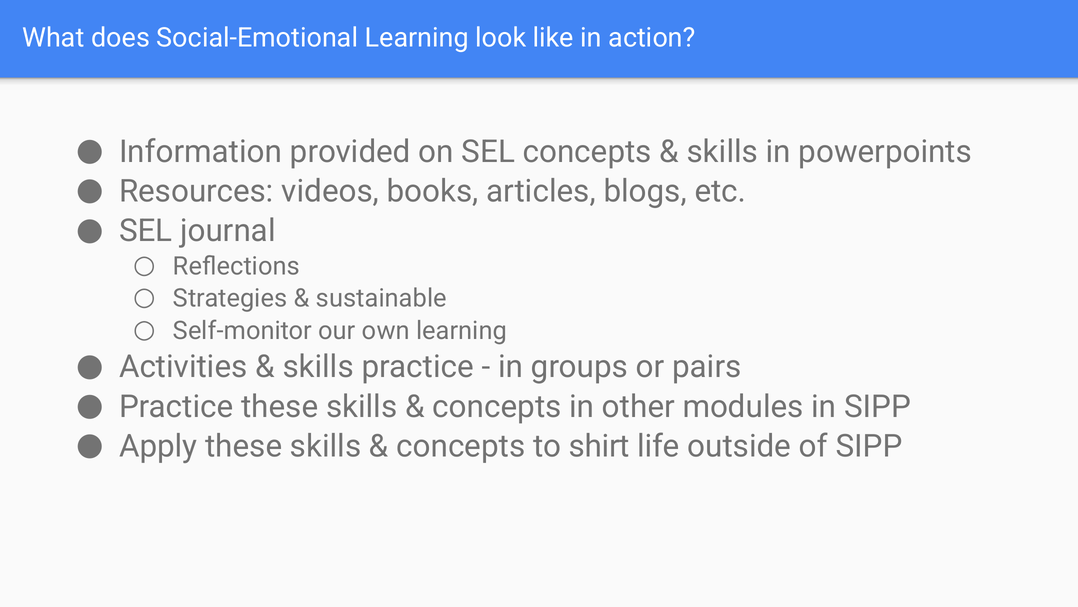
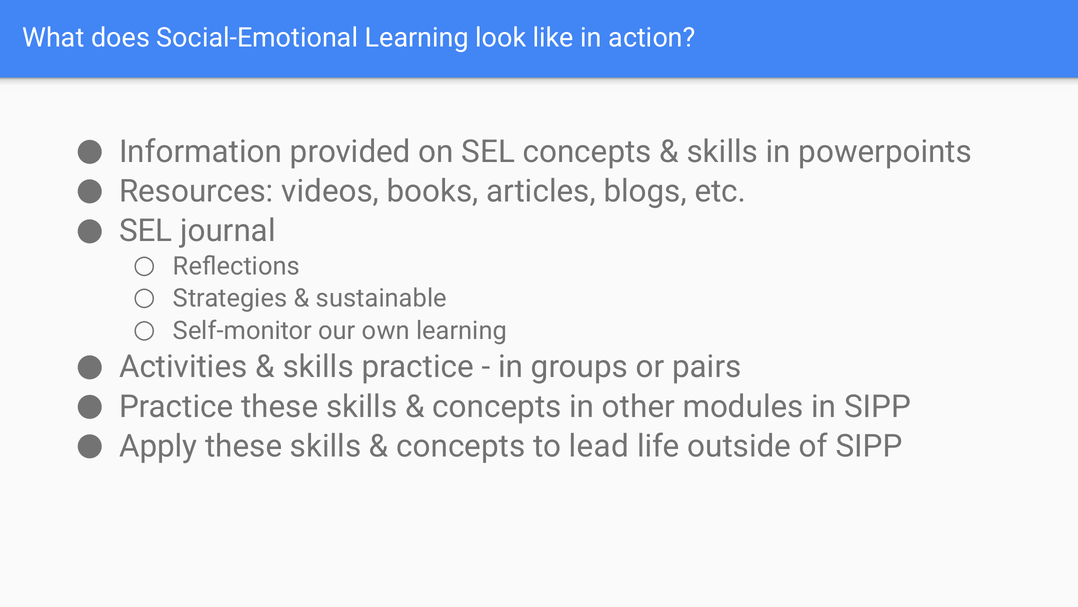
shirt: shirt -> lead
